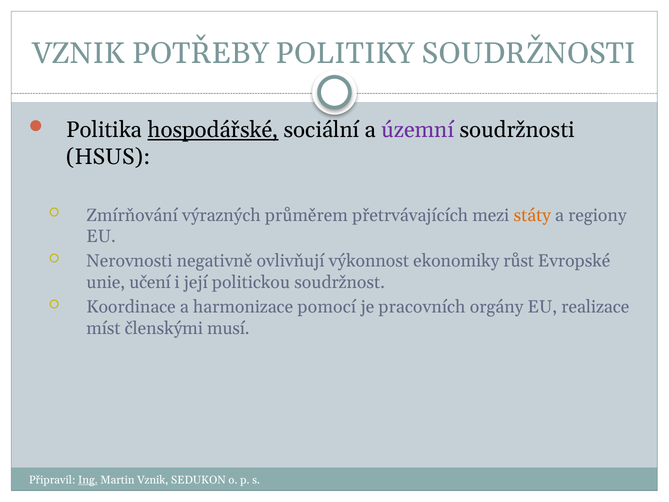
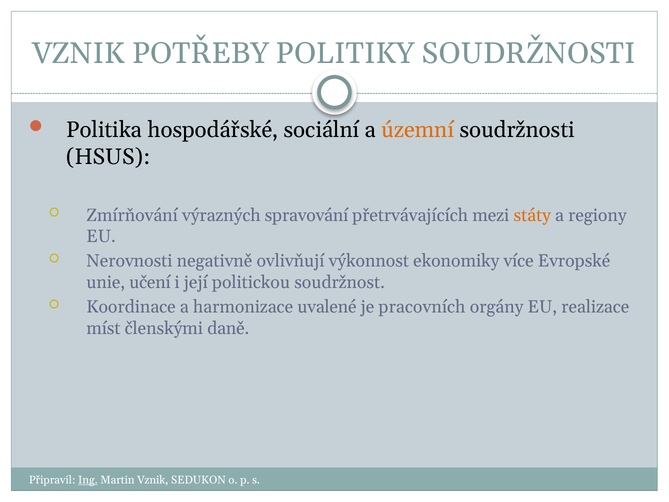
hospodářské underline: present -> none
územní colour: purple -> orange
průměrem: průměrem -> spravování
růst: růst -> více
pomocí: pomocí -> uvalené
musí: musí -> daně
